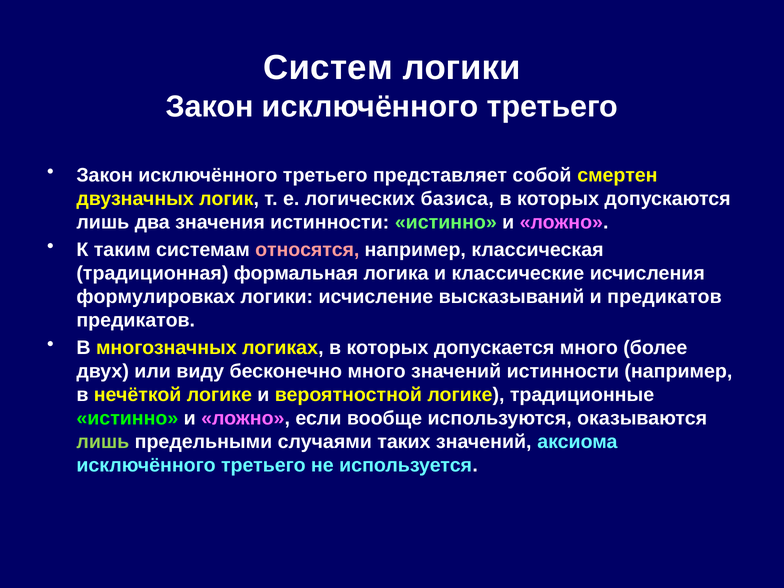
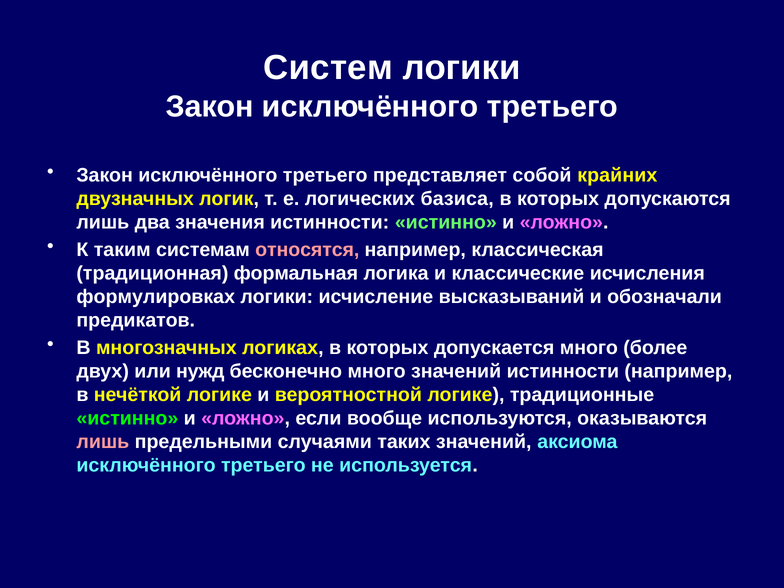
смертен: смертен -> крайних
и предикатов: предикатов -> обозначали
виду: виду -> нужд
лишь at (103, 442) colour: light green -> pink
